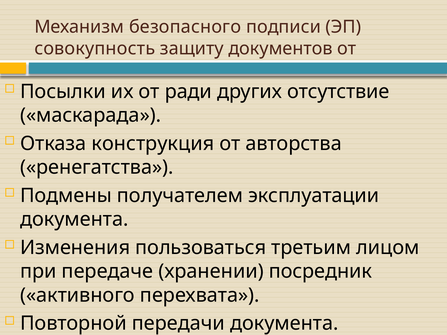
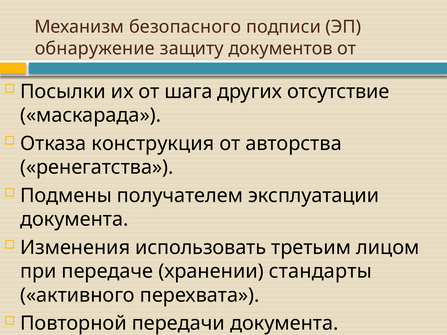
совокупность: совокупность -> обнаружение
ради: ради -> шага
пользоваться: пользоваться -> использовать
посредник: посредник -> стандарты
